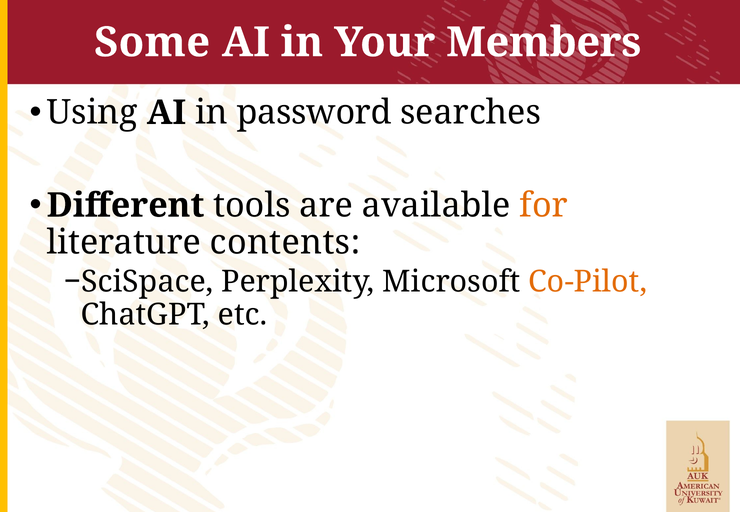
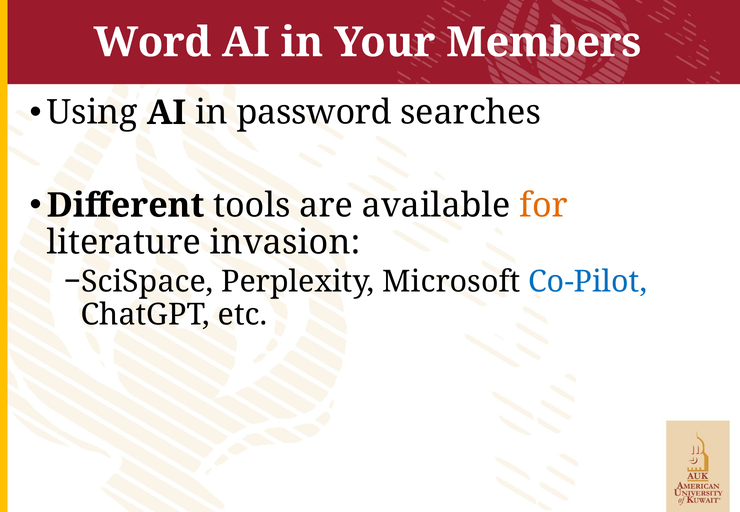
Some: Some -> Word
contents: contents -> invasion
Co-Pilot colour: orange -> blue
